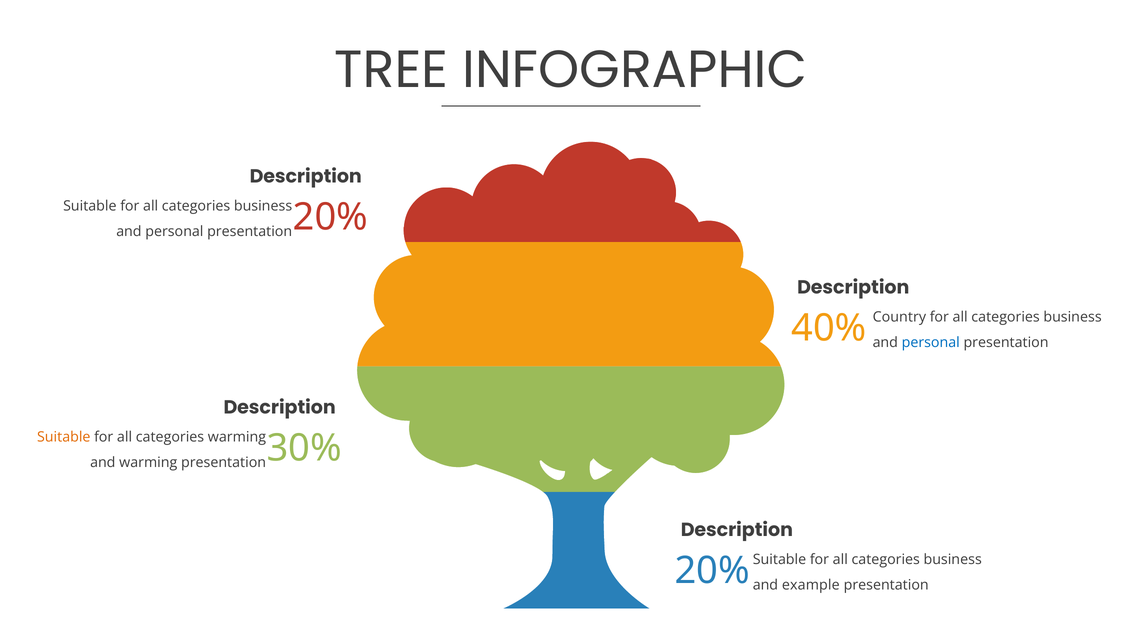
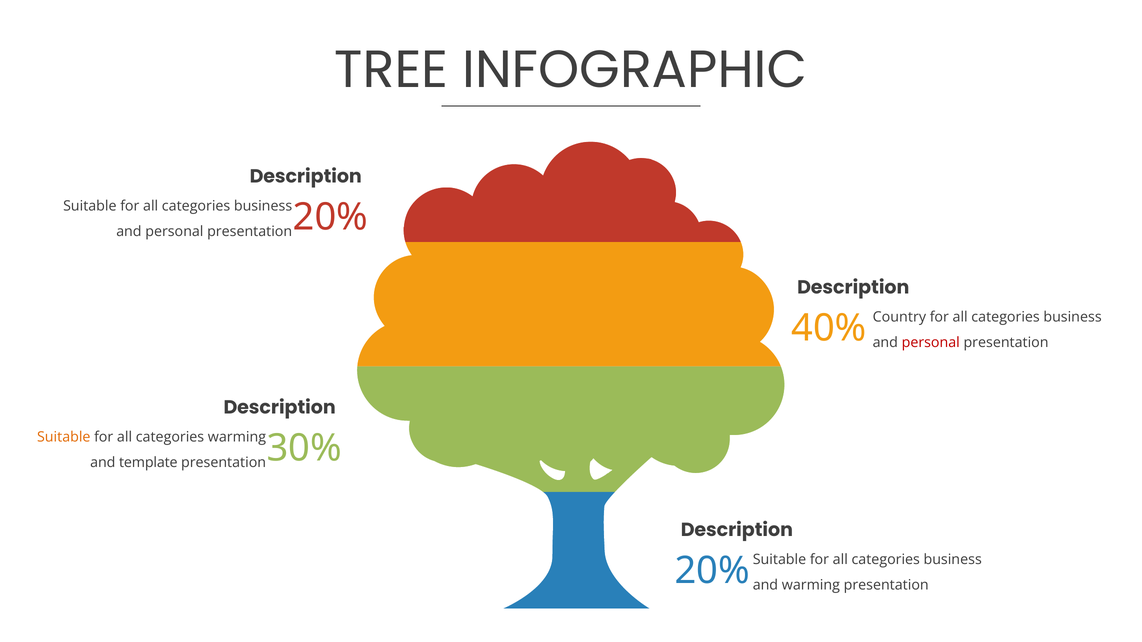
personal at (931, 343) colour: blue -> red
and warming: warming -> template
and example: example -> warming
